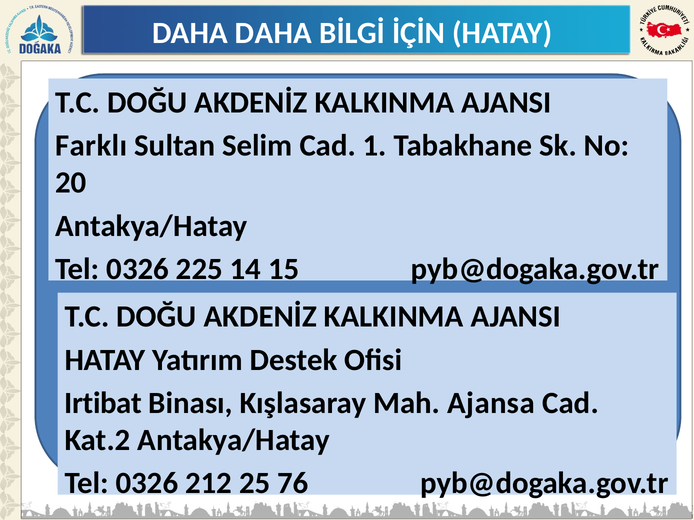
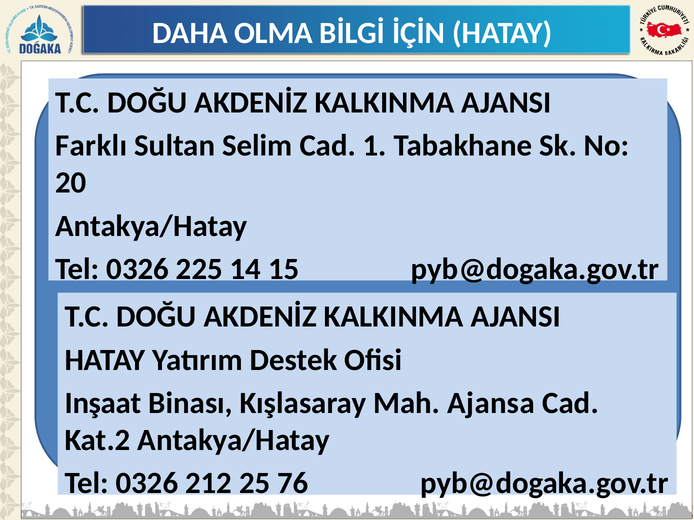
DAHA DAHA: DAHA -> OLMA
Irtibat: Irtibat -> Inşaat
